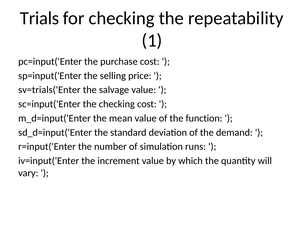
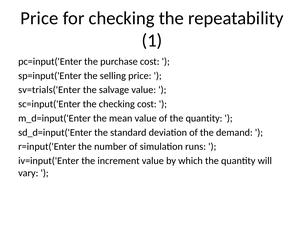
Trials at (40, 18): Trials -> Price
of the function: function -> quantity
